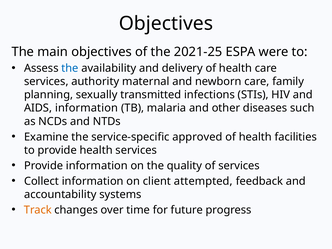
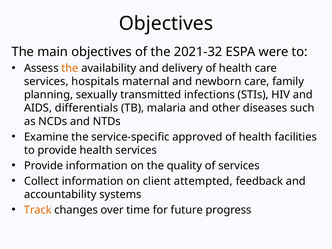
2021-25: 2021-25 -> 2021-32
the at (70, 68) colour: blue -> orange
authority: authority -> hospitals
AIDS information: information -> differentials
